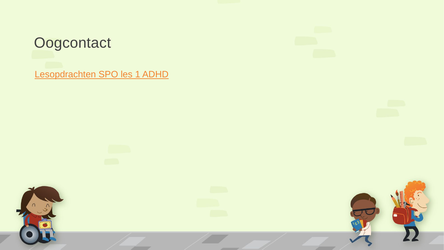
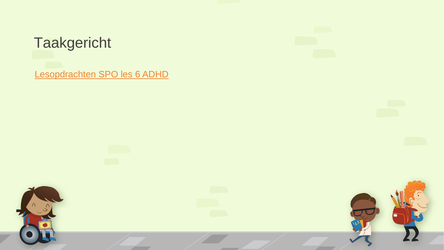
Oogcontact: Oogcontact -> Taakgericht
1: 1 -> 6
